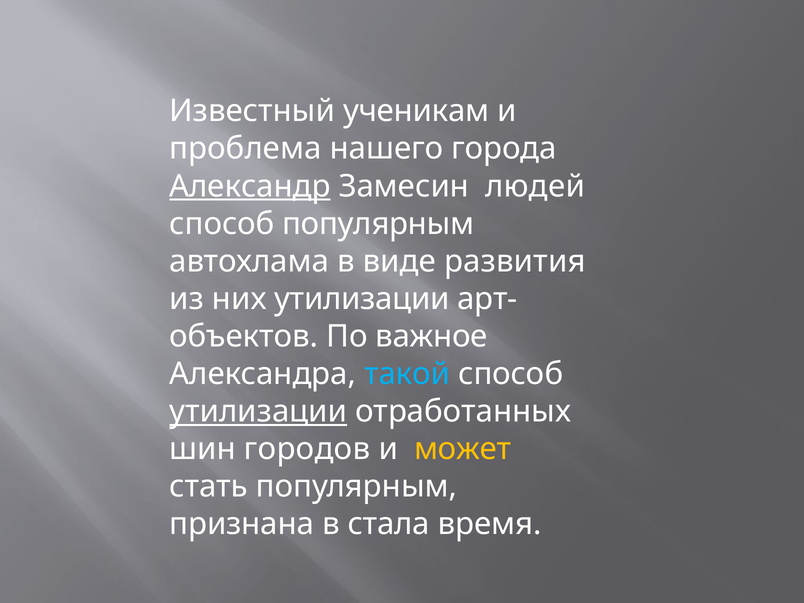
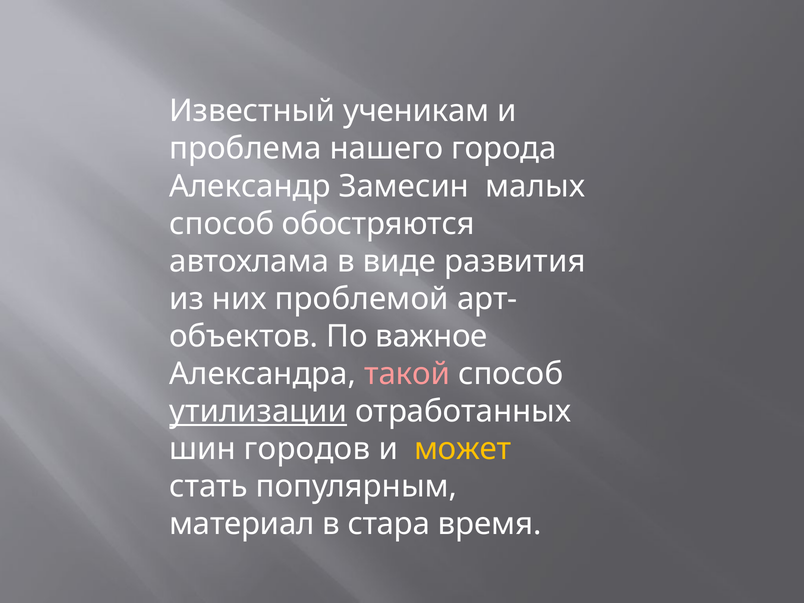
Александр underline: present -> none
людей: людей -> малых
способ популярным: популярным -> обостряются
них утилизации: утилизации -> проблемой
такой colour: light blue -> pink
признана: признана -> материал
стала: стала -> стара
